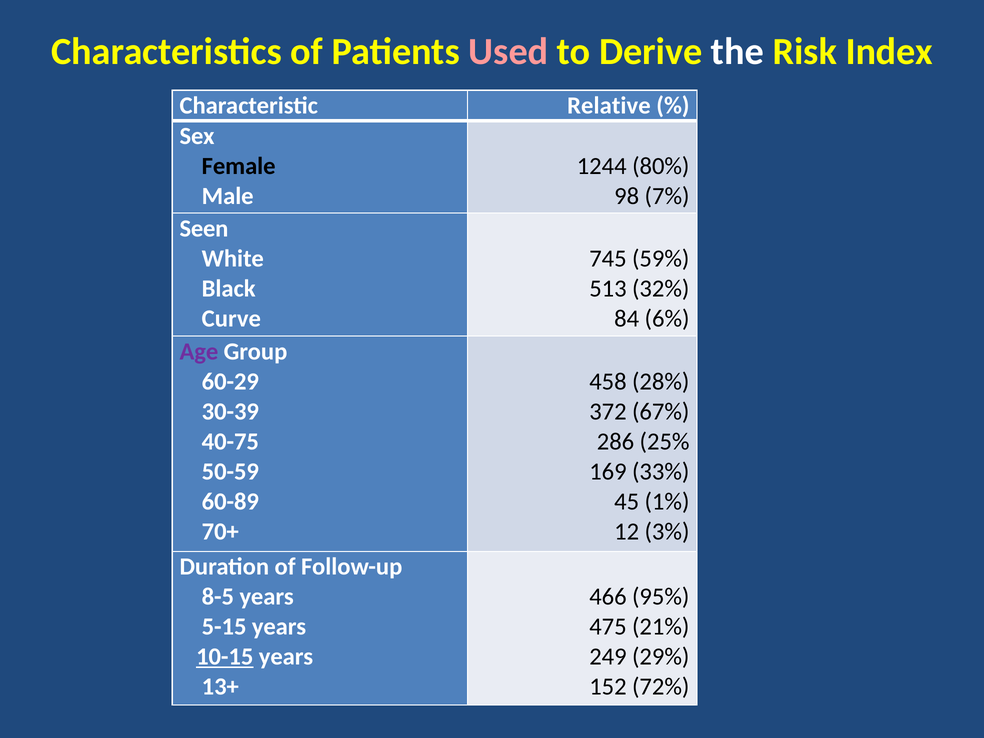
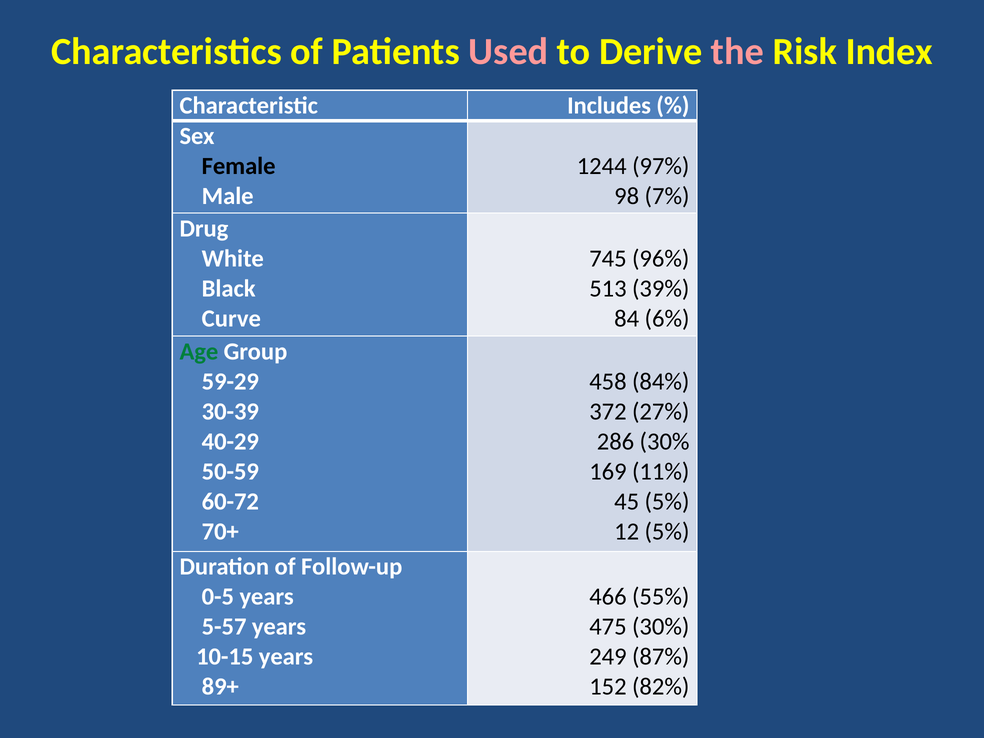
the colour: white -> pink
Relative: Relative -> Includes
80%: 80% -> 97%
Seen: Seen -> Drug
59%: 59% -> 96%
32%: 32% -> 39%
Age colour: purple -> green
60-29: 60-29 -> 59-29
28%: 28% -> 84%
67%: 67% -> 27%
40-75: 40-75 -> 40-29
286 25%: 25% -> 30%
33%: 33% -> 11%
60-89: 60-89 -> 60-72
45 1%: 1% -> 5%
12 3%: 3% -> 5%
8-5: 8-5 -> 0-5
95%: 95% -> 55%
5-15: 5-15 -> 5-57
475 21%: 21% -> 30%
10-15 underline: present -> none
29%: 29% -> 87%
13+: 13+ -> 89+
72%: 72% -> 82%
